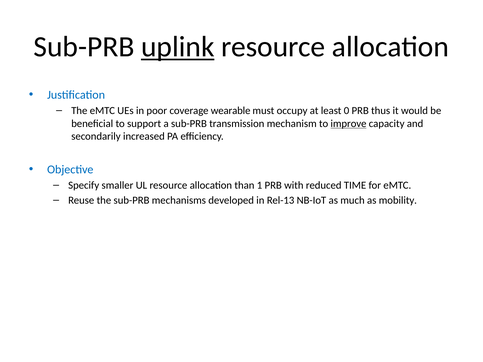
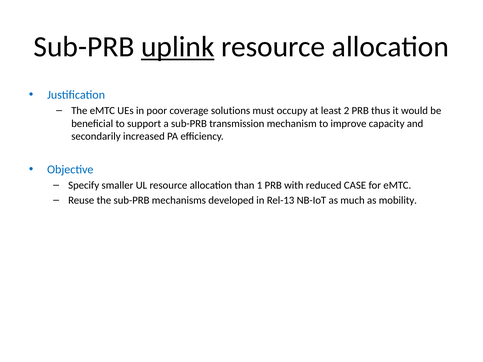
wearable: wearable -> solutions
0: 0 -> 2
improve underline: present -> none
TIME: TIME -> CASE
